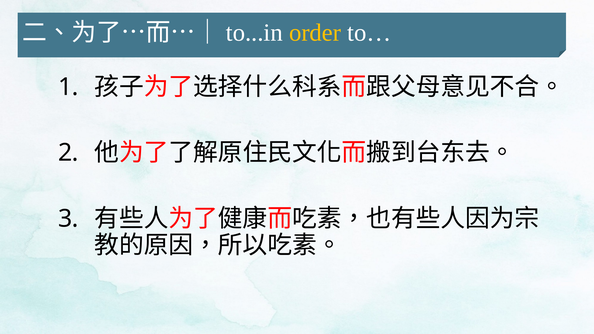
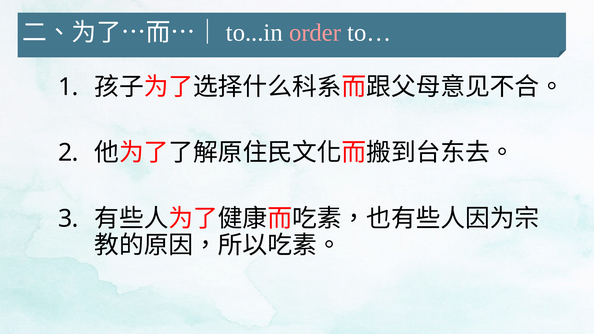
order colour: yellow -> pink
